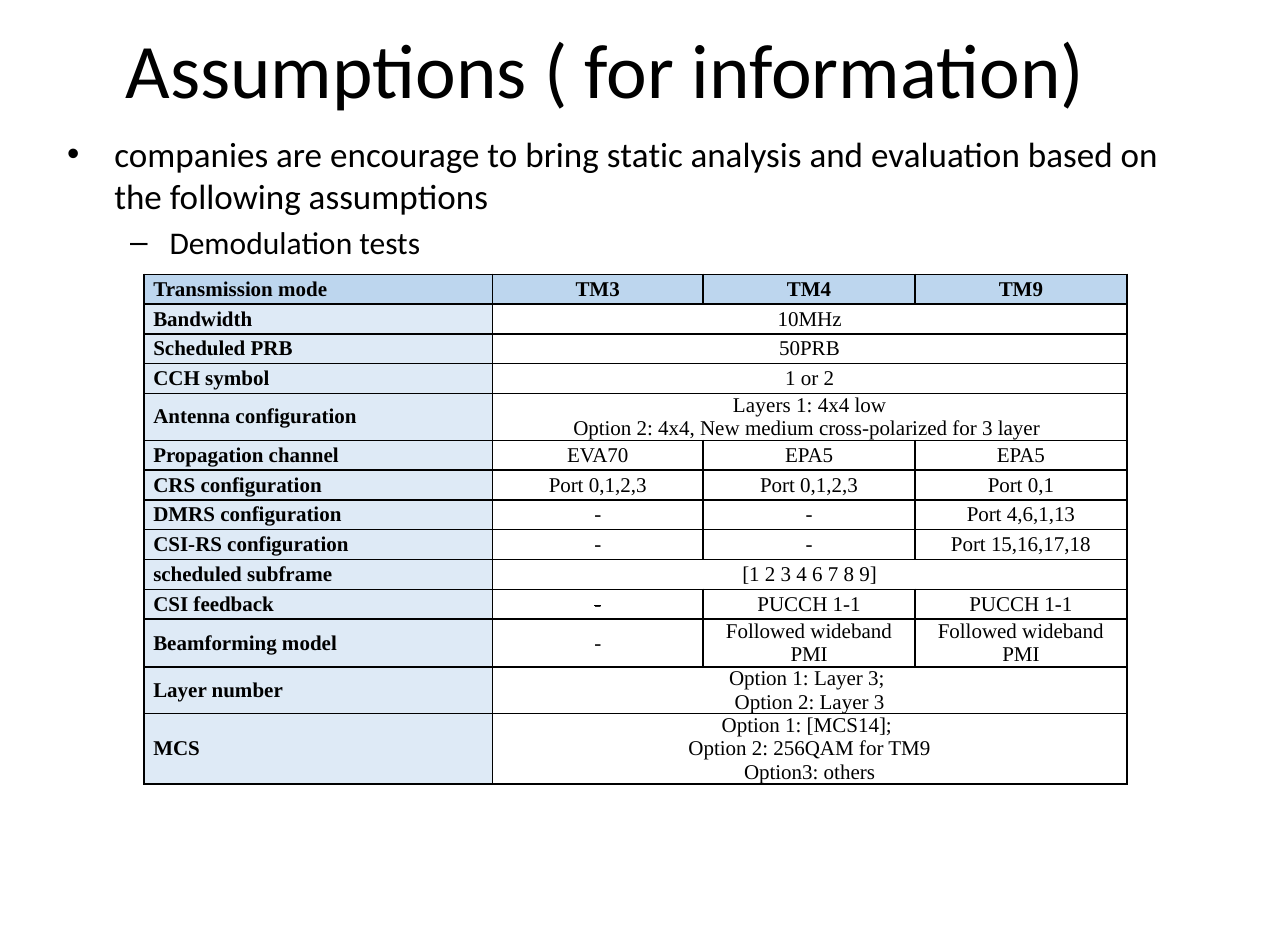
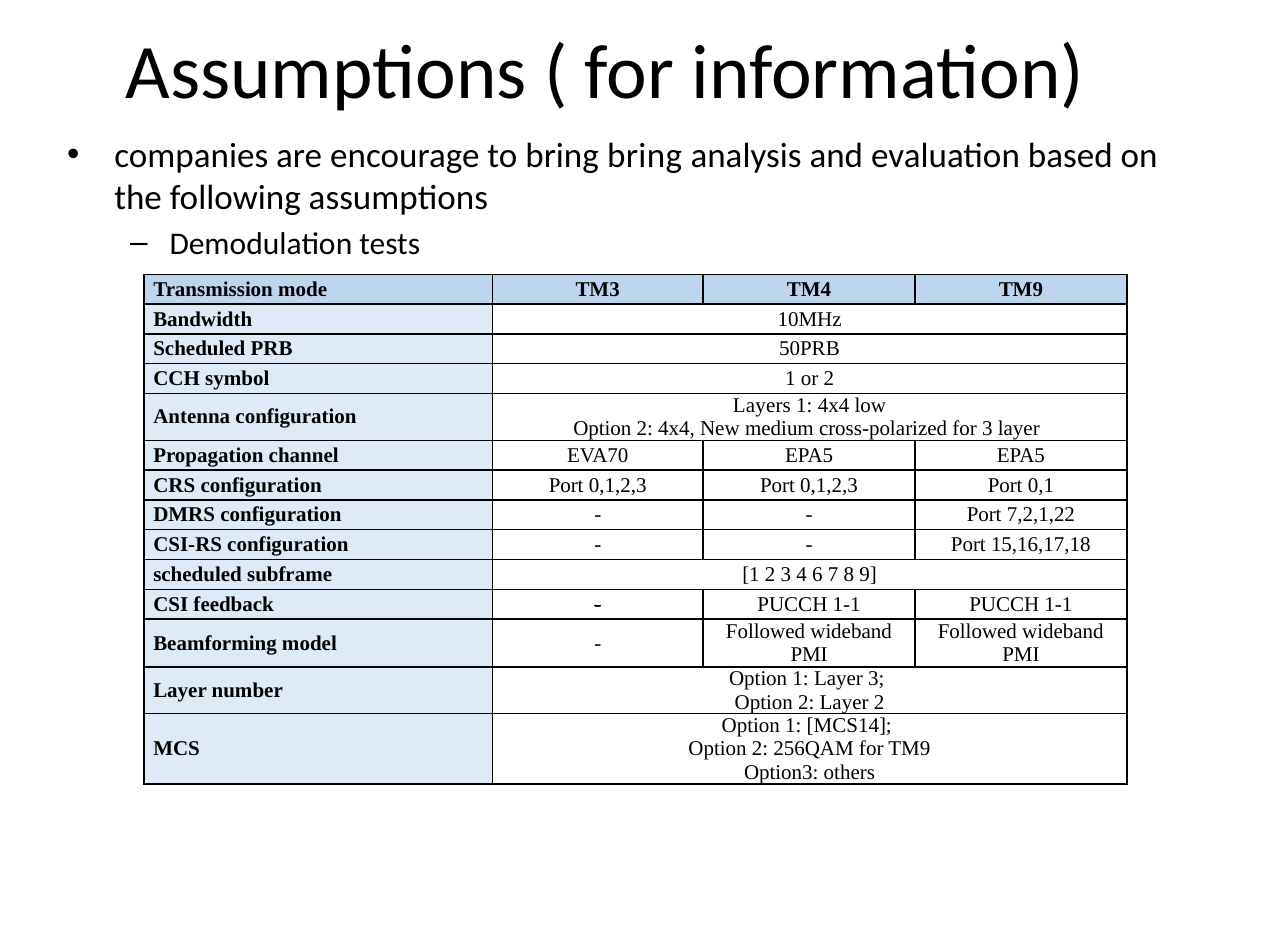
bring static: static -> bring
4,6,1,13: 4,6,1,13 -> 7,2,1,22
2 Layer 3: 3 -> 2
